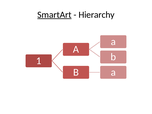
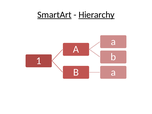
Hierarchy underline: none -> present
